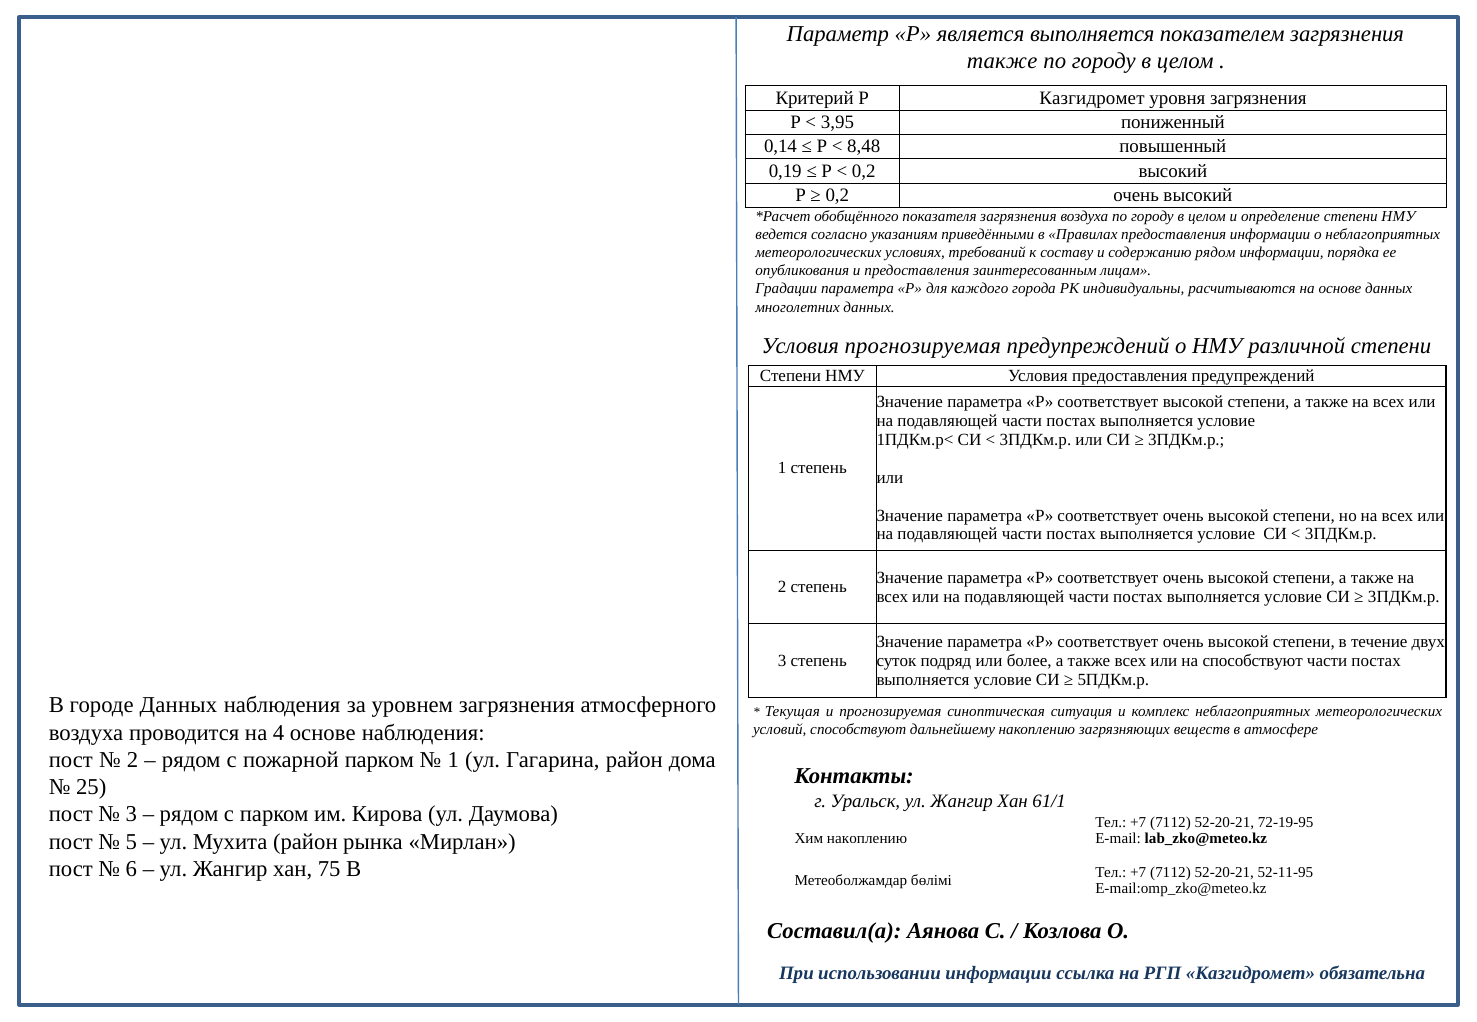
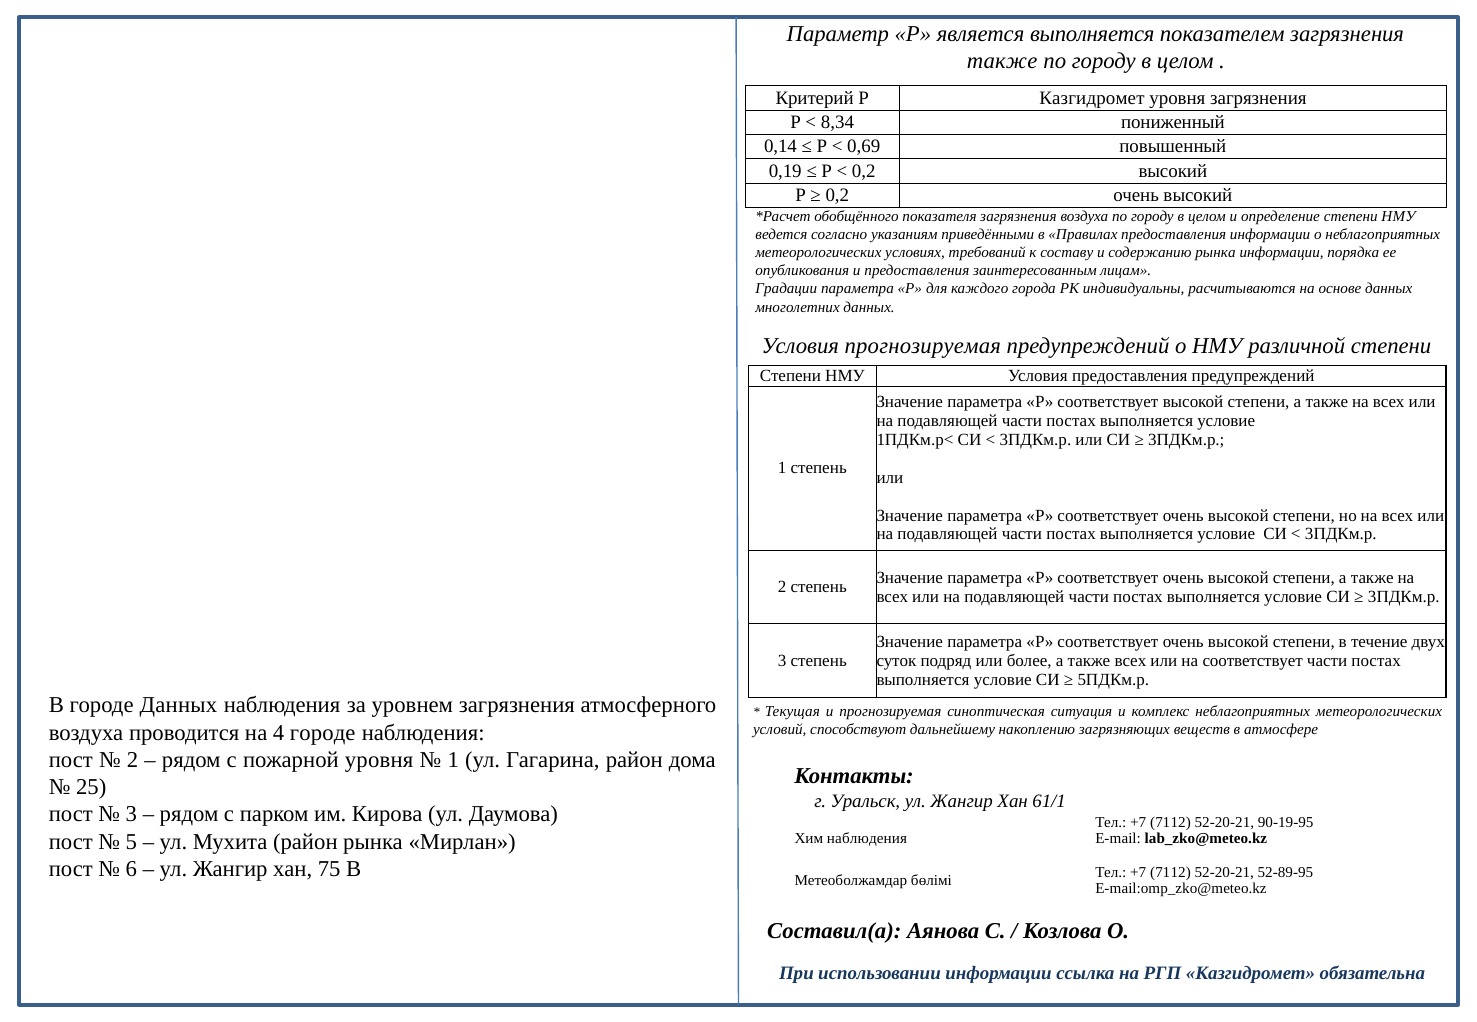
3,95: 3,95 -> 8,34
8,48: 8,48 -> 0,69
содержанию рядом: рядом -> рынка
на способствуют: способствуют -> соответствует
4 основе: основе -> городе
пожарной парком: парком -> уровня
72-19-95: 72-19-95 -> 90-19-95
Хим накоплению: накоплению -> наблюдения
52-11-95: 52-11-95 -> 52-89-95
